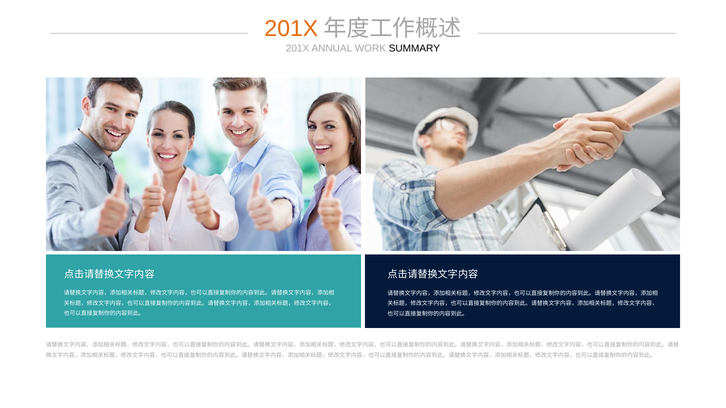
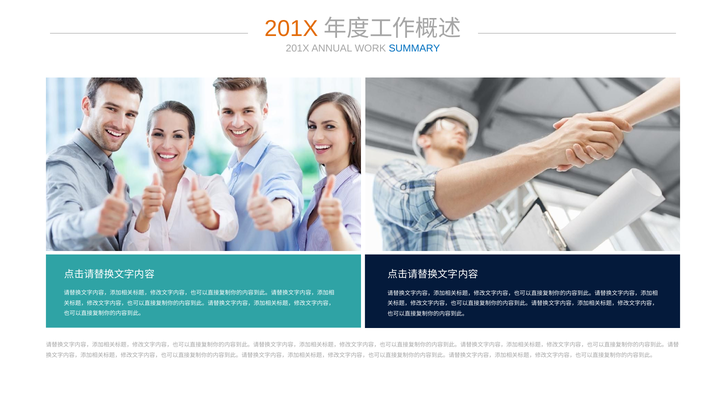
SUMMARY colour: black -> blue
